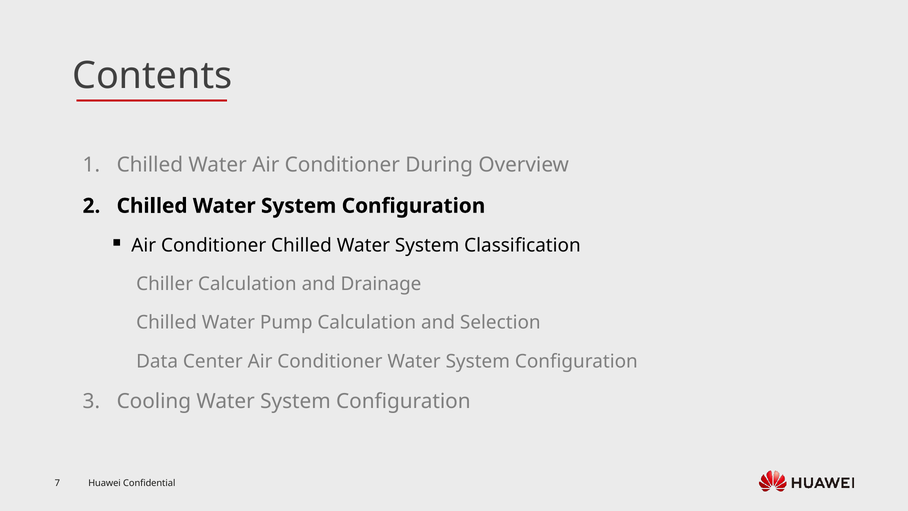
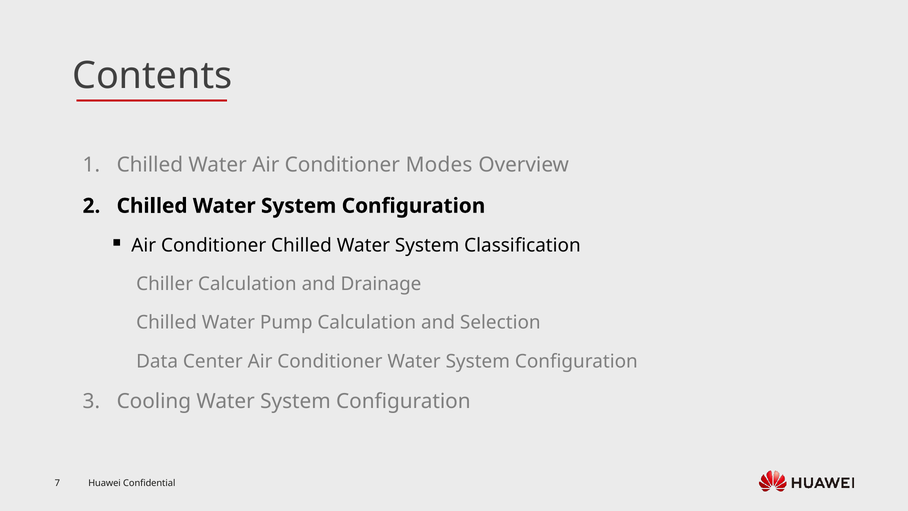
During: During -> Modes
